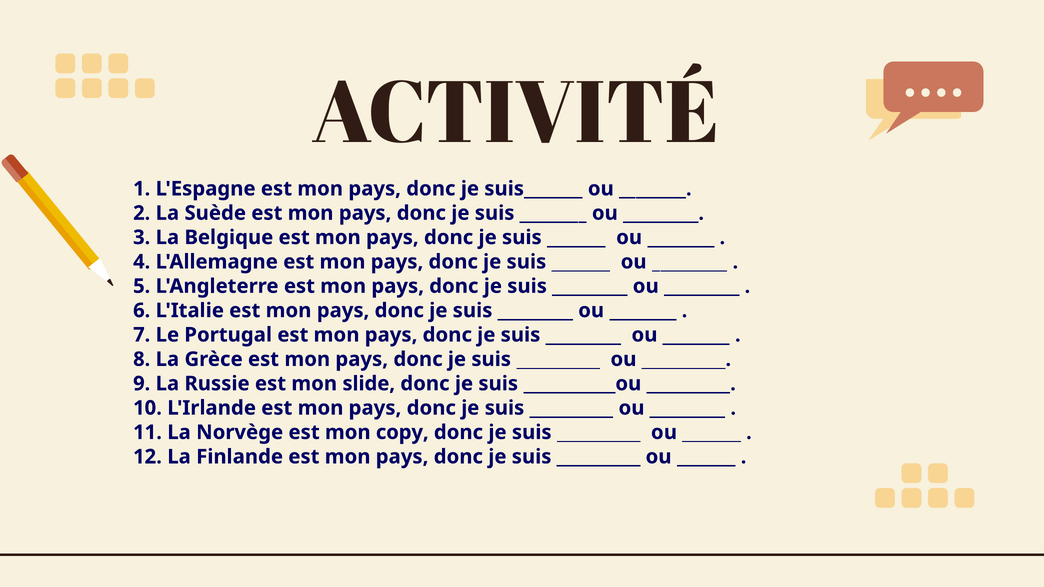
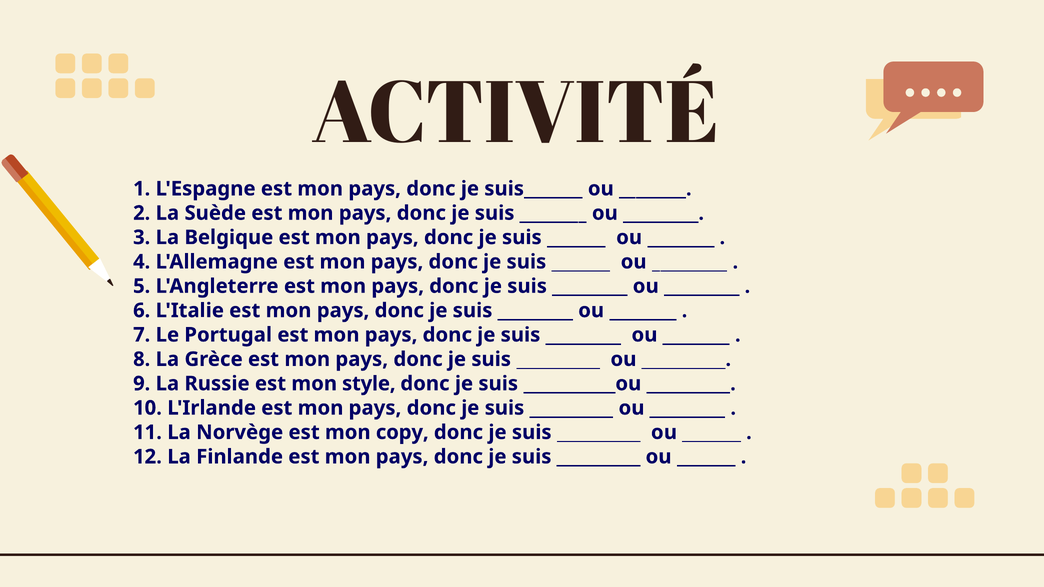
slide: slide -> style
